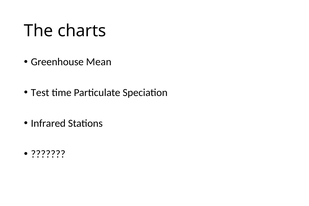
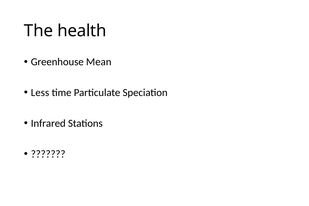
charts: charts -> health
Test: Test -> Less
